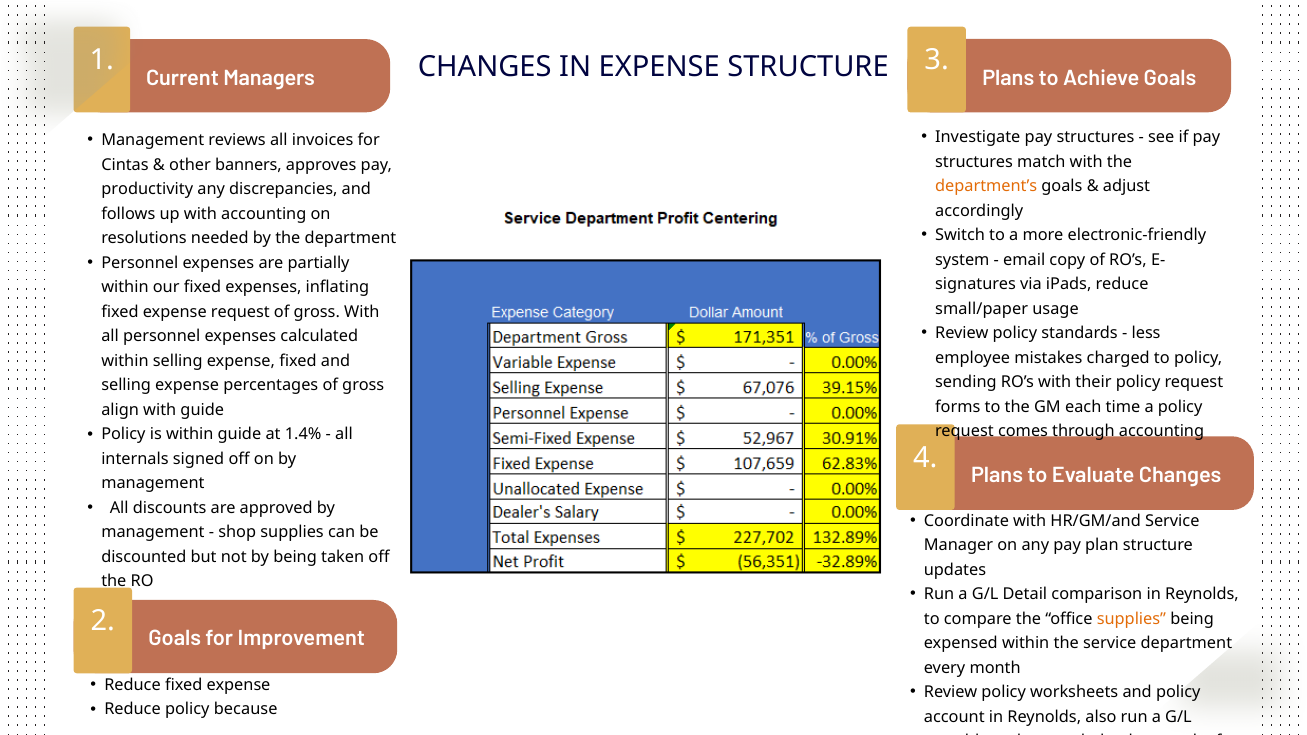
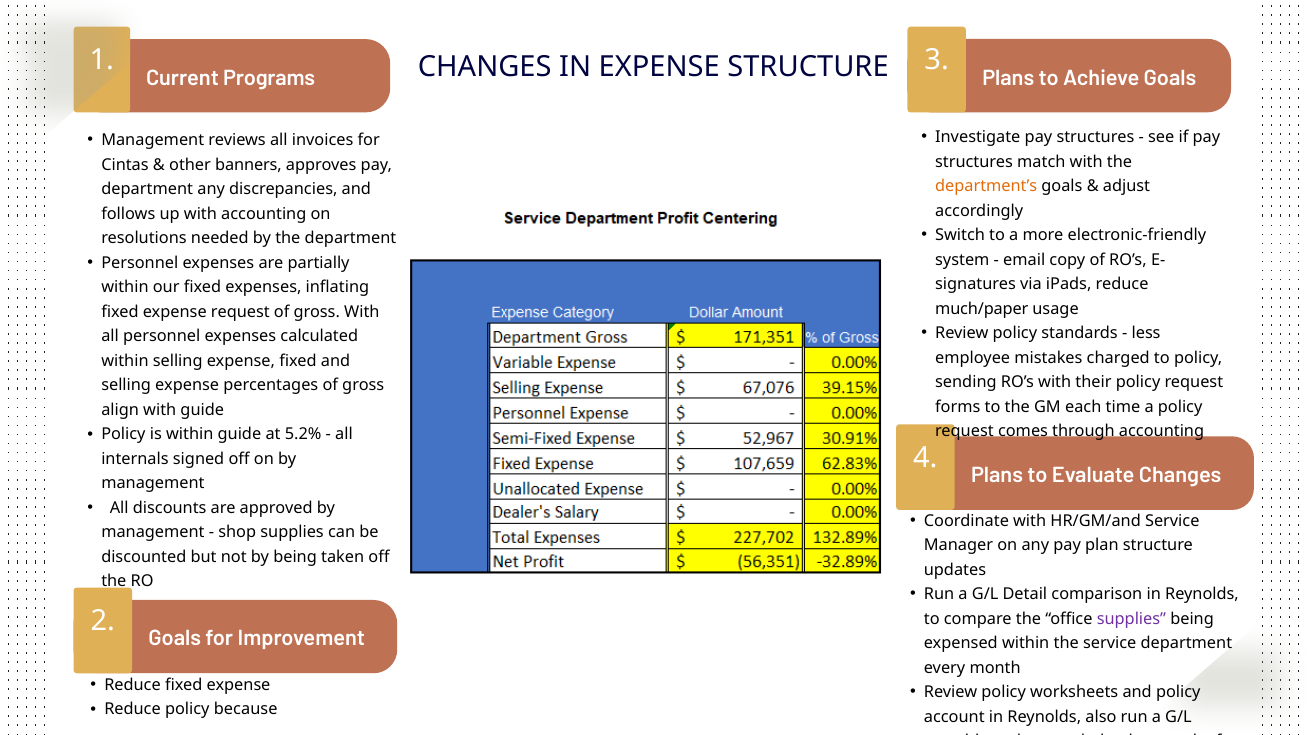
Managers: Managers -> Programs
productivity at (147, 189): productivity -> department
small/paper: small/paper -> much/paper
1.4%: 1.4% -> 5.2%
supplies at (1131, 619) colour: orange -> purple
